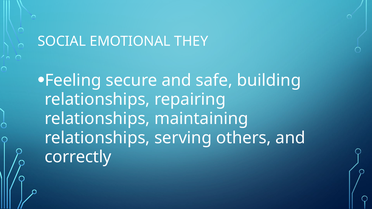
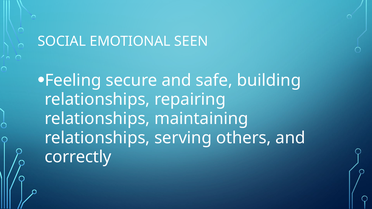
THEY: THEY -> SEEN
